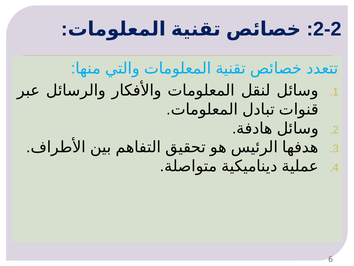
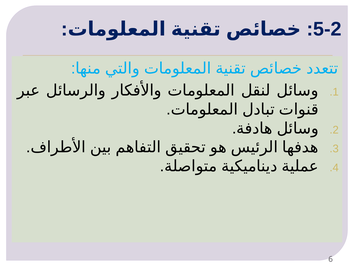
2-2: 2-2 -> 5-2
